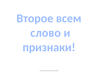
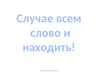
Второе: Второе -> Случае
признаки: признаки -> находить
